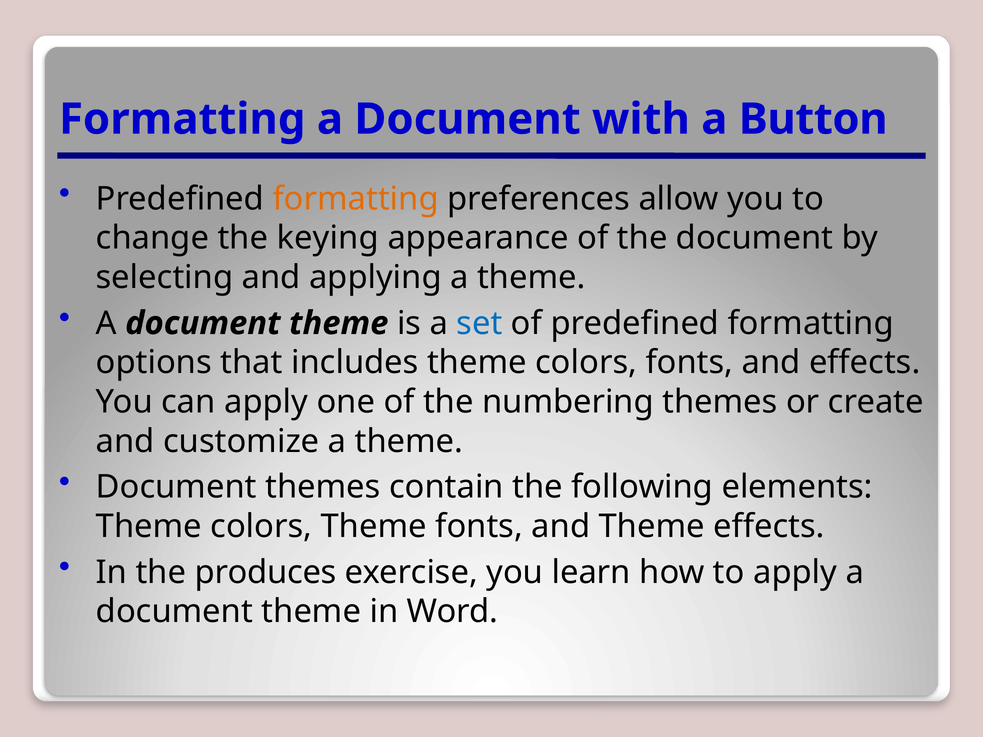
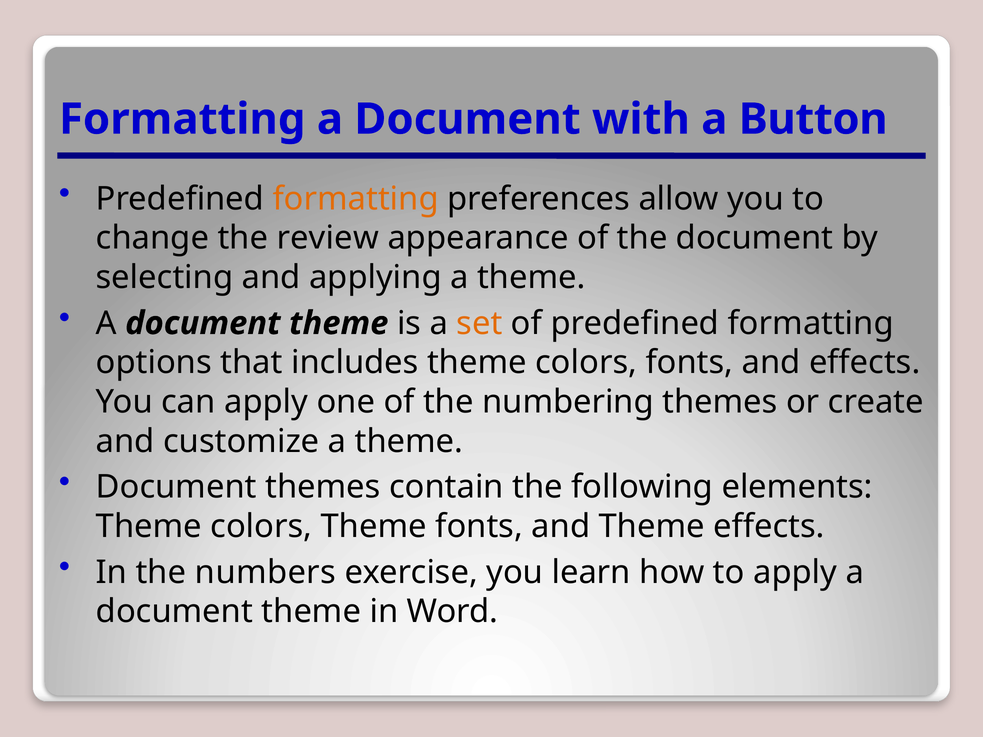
keying: keying -> review
set colour: blue -> orange
produces: produces -> numbers
